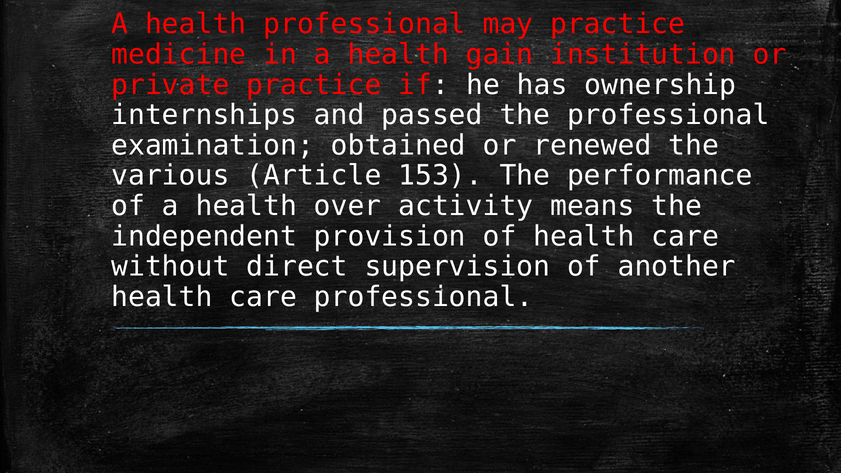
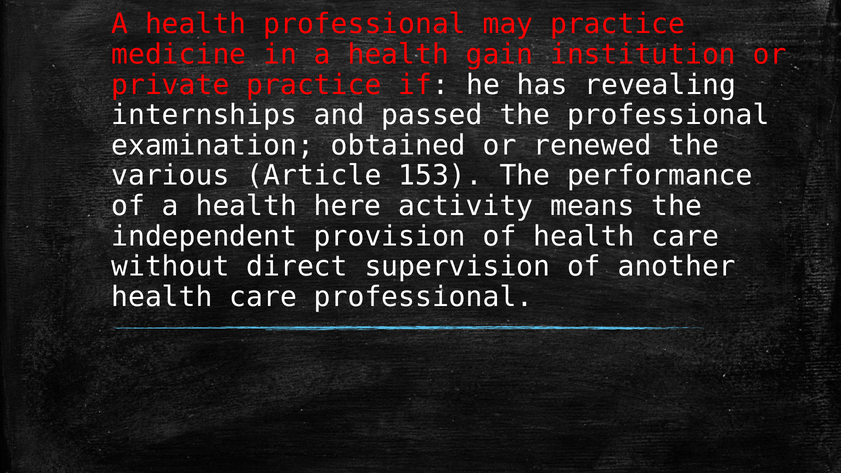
ownership: ownership -> revealing
over: over -> here
